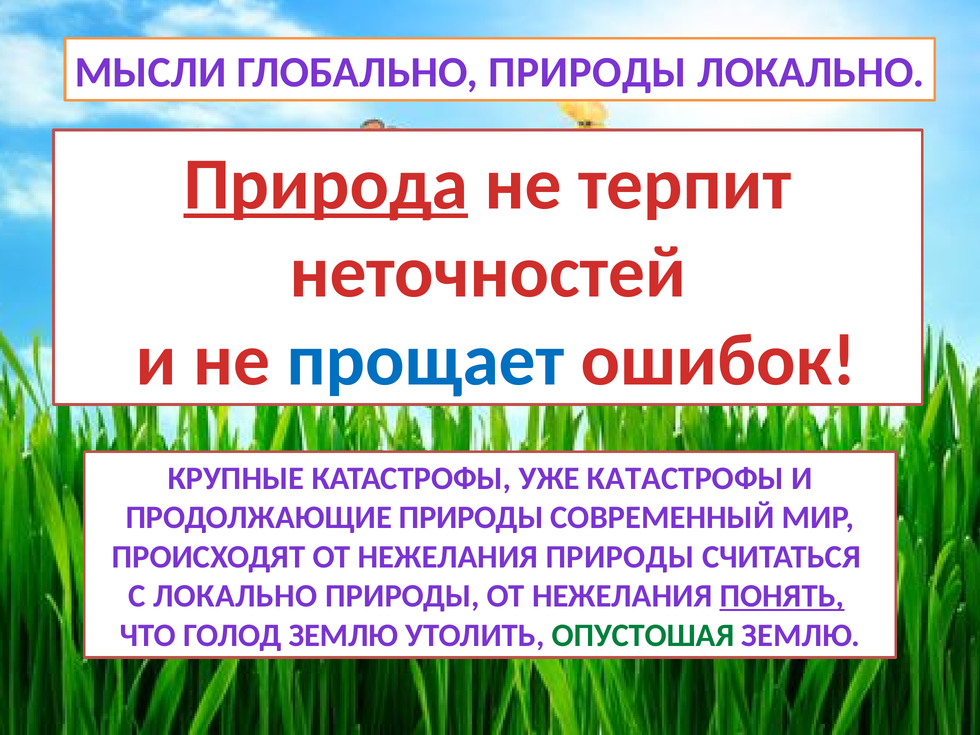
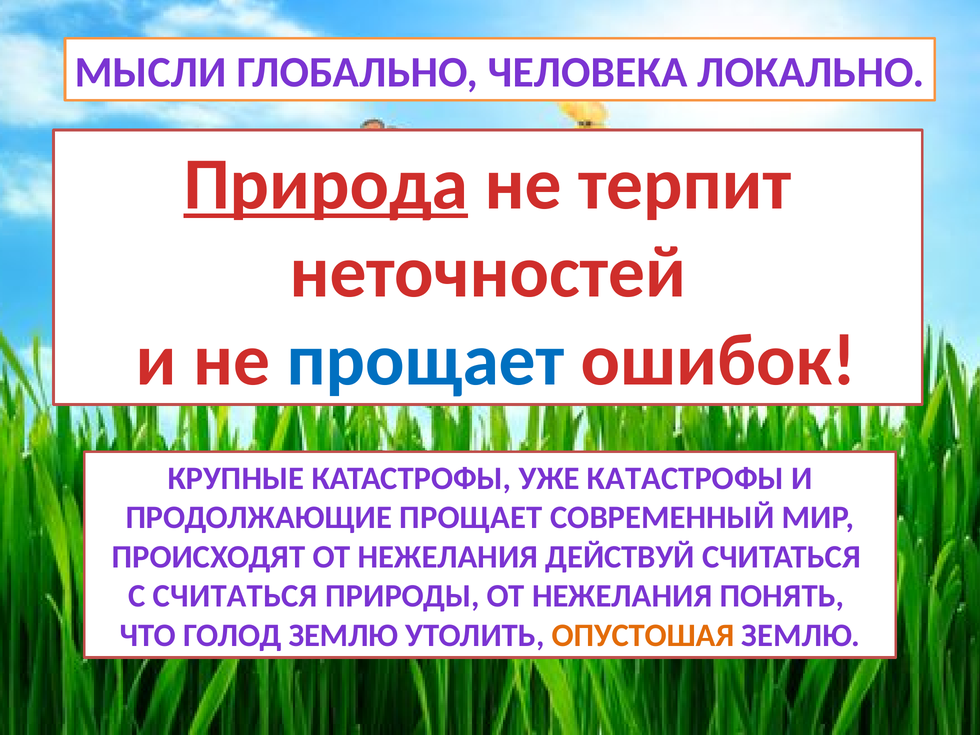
ГЛОБАЛЬНО ПРИРОДЫ: ПРИРОДЫ -> ЧЕЛОВЕКА
ПРОДОЛЖАЮЩИЕ ПРИРОДЫ: ПРИРОДЫ -> ПРОЩАЕТ
НЕЖЕЛАНИЯ ПРИРОДЫ: ПРИРОДЫ -> ДЕЙСТВУЙ
С ЛОКАЛЬНО: ЛОКАЛЬНО -> СЧИТАТЬСЯ
ПОНЯТЬ underline: present -> none
ОПУСТОШАЯ colour: green -> orange
